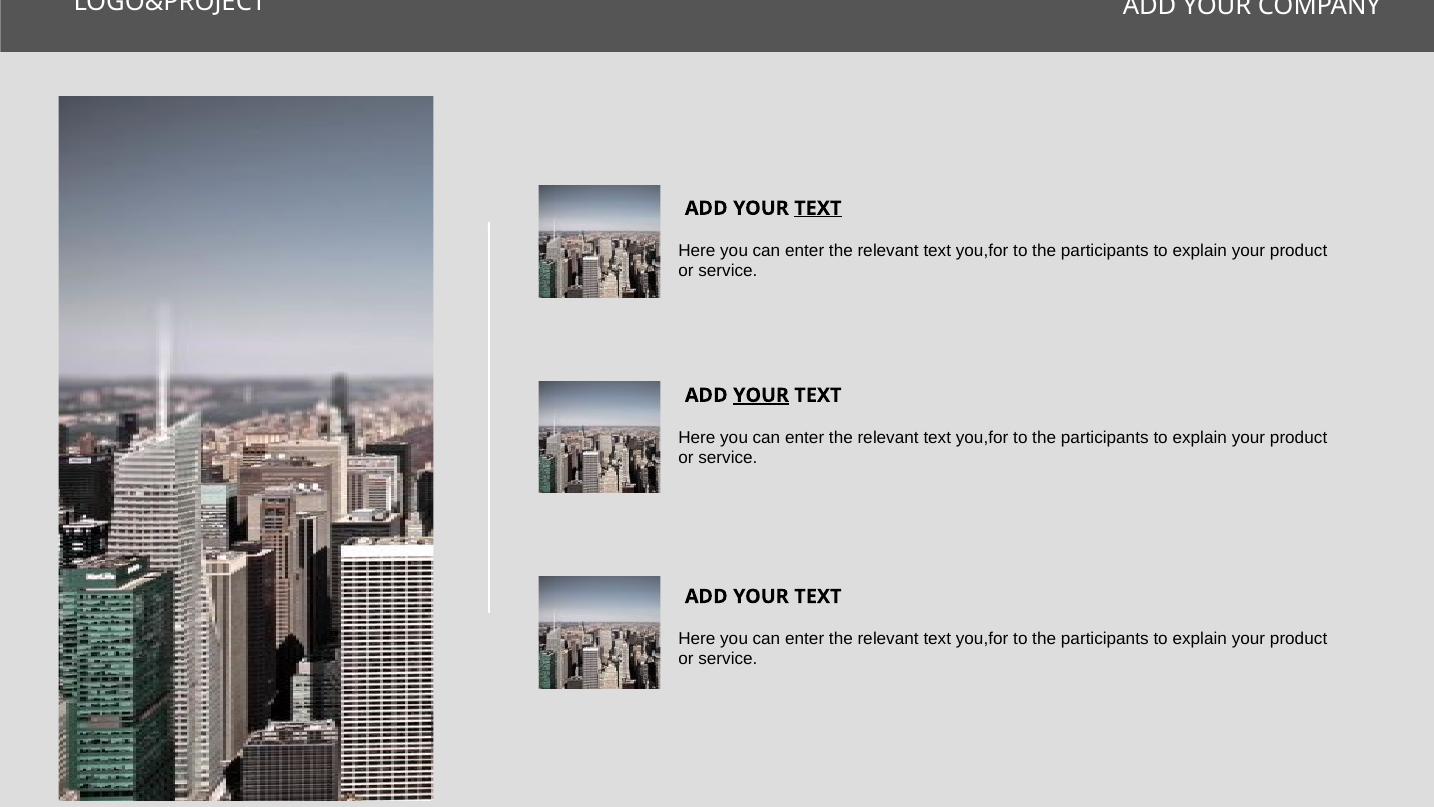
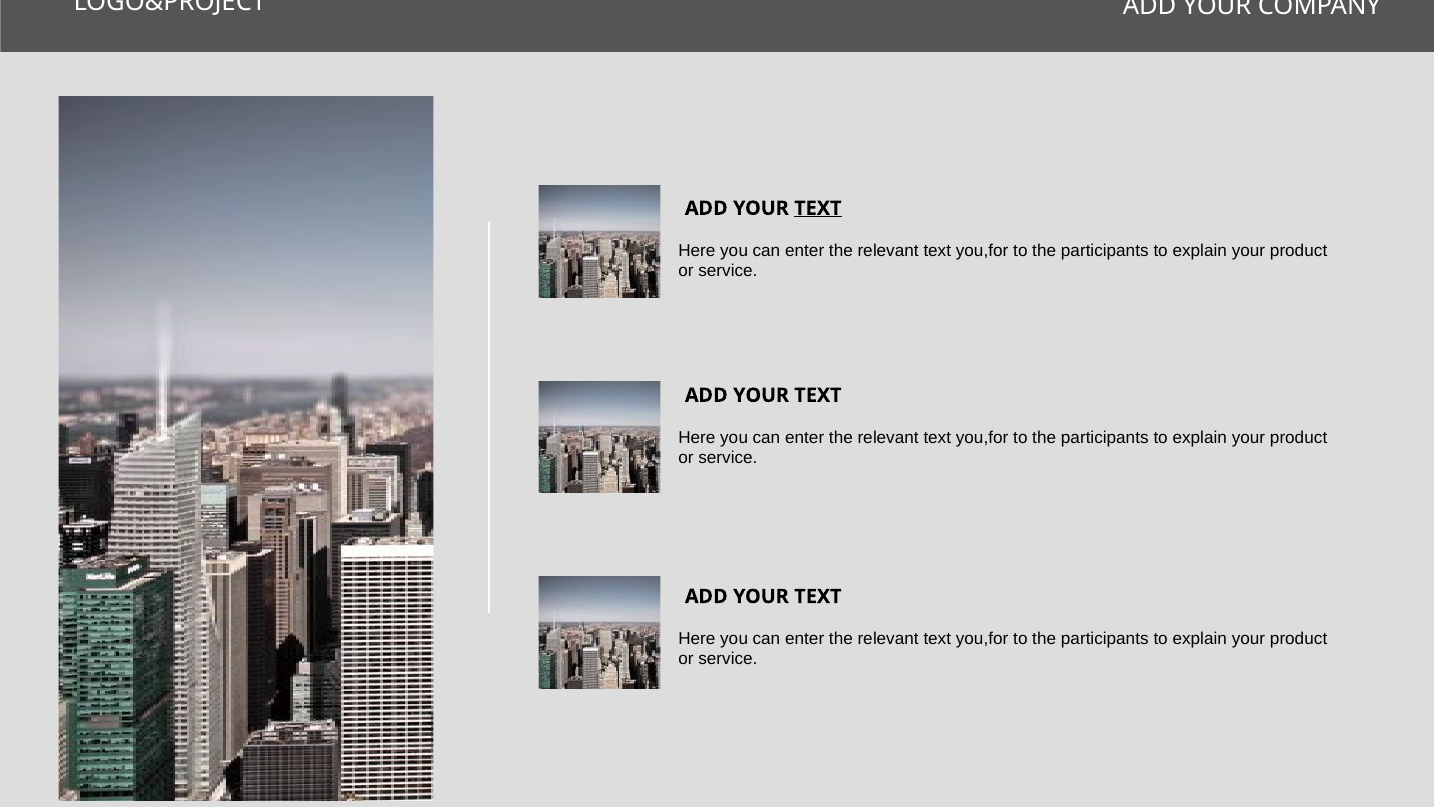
YOUR at (761, 395) underline: present -> none
